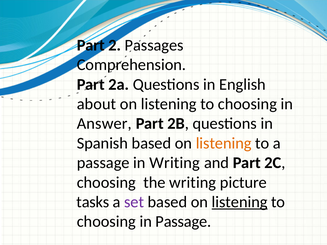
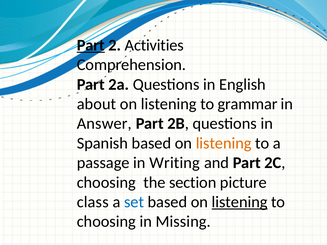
Part at (91, 45) underline: none -> present
Passages: Passages -> Activities
choosing at (247, 104): choosing -> grammar
the writing: writing -> section
tasks: tasks -> class
set colour: purple -> blue
in Passage: Passage -> Missing
